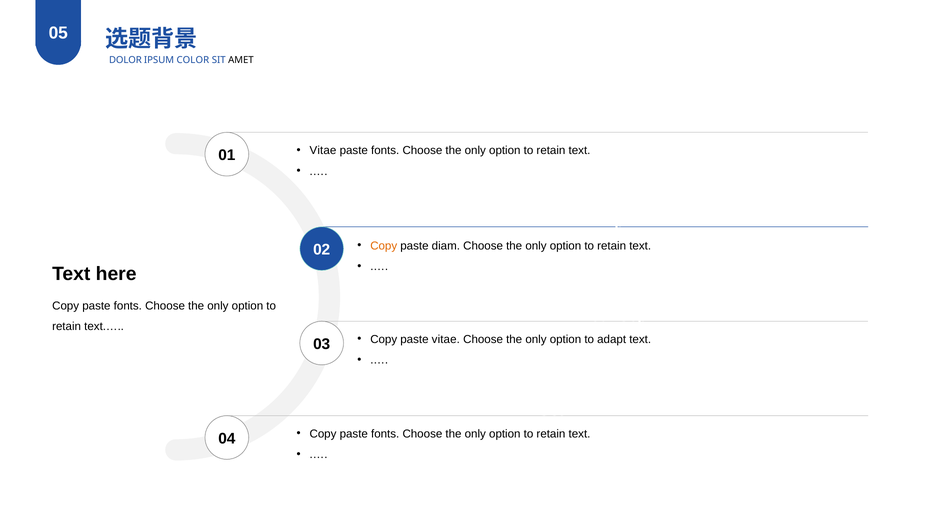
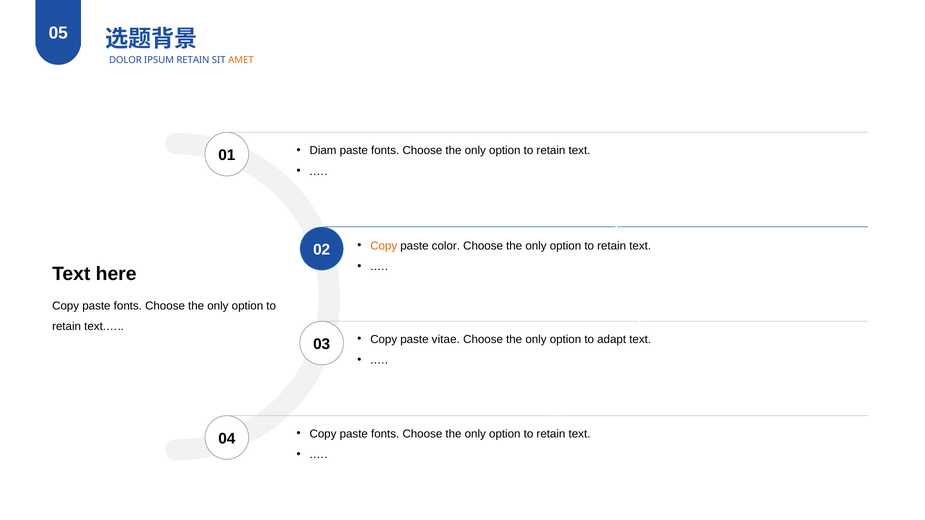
IPSUM COLOR: COLOR -> RETAIN
AMET colour: black -> orange
Vitae at (323, 151): Vitae -> Diam
diam: diam -> color
